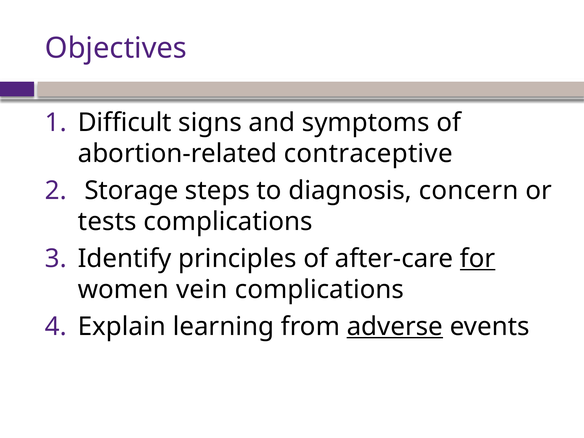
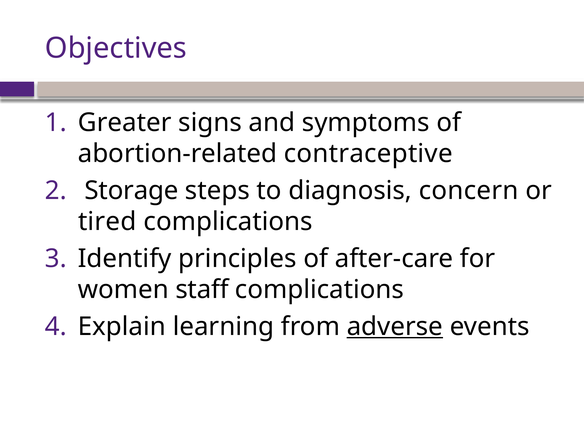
Difficult: Difficult -> Greater
tests: tests -> tired
for underline: present -> none
vein: vein -> staff
